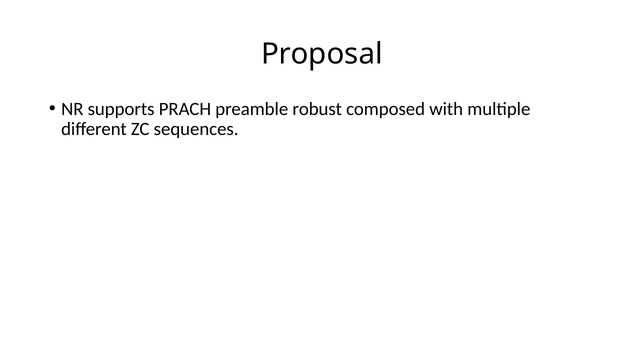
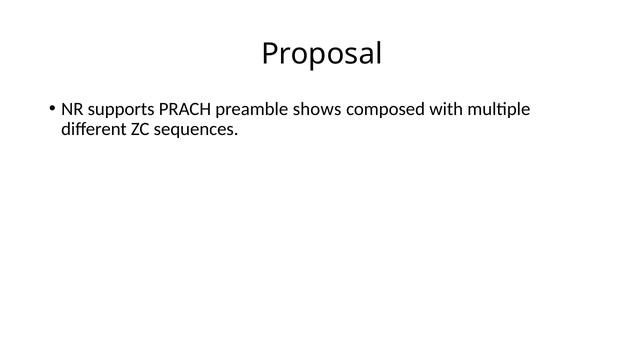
robust: robust -> shows
